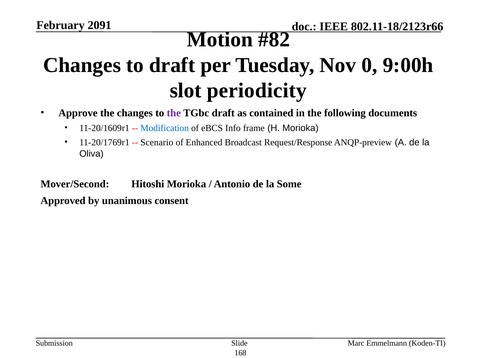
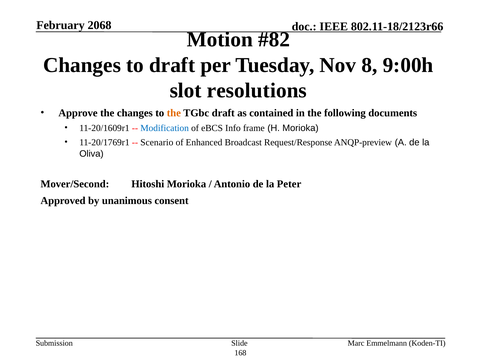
2091: 2091 -> 2068
0: 0 -> 8
periodicity: periodicity -> resolutions
the at (174, 113) colour: purple -> orange
Some: Some -> Peter
